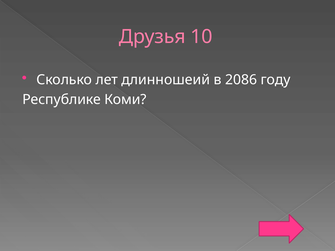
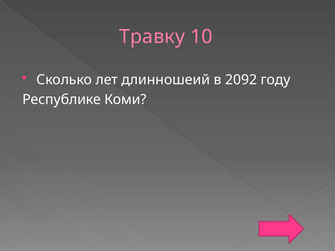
Друзья: Друзья -> Травку
2086: 2086 -> 2092
